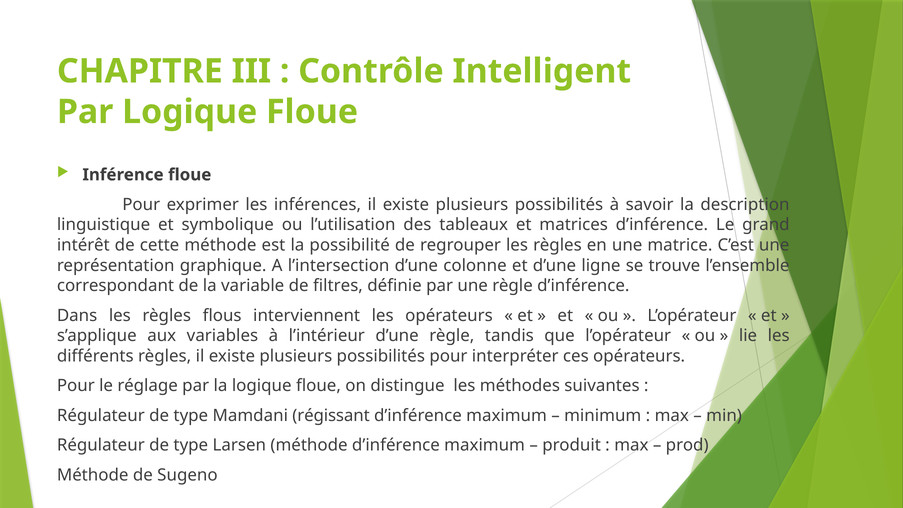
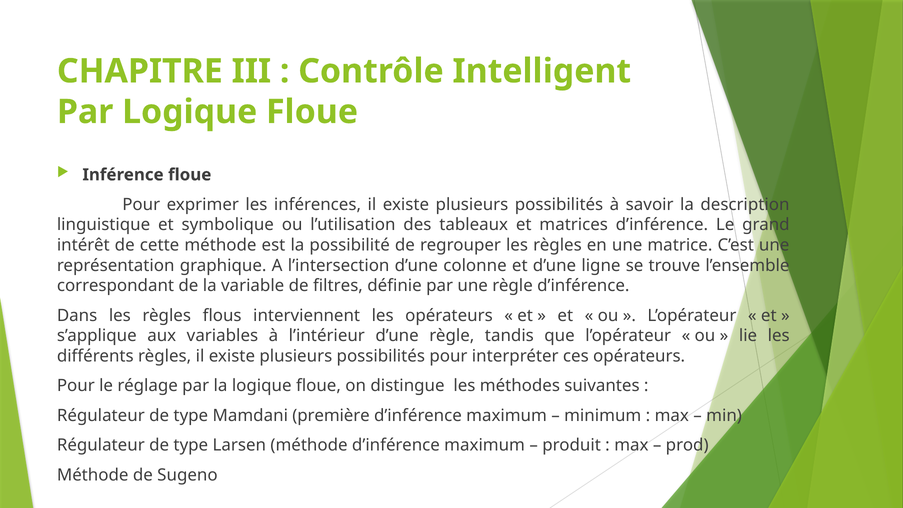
régissant: régissant -> première
